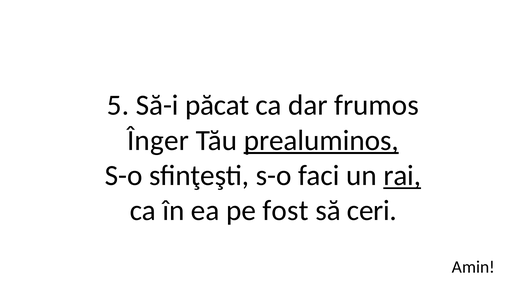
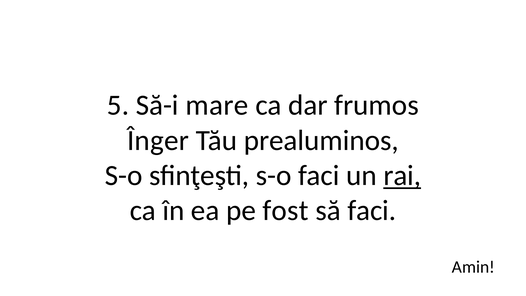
păcat: păcat -> mare
prealuminos underline: present -> none
să ceri: ceri -> faci
